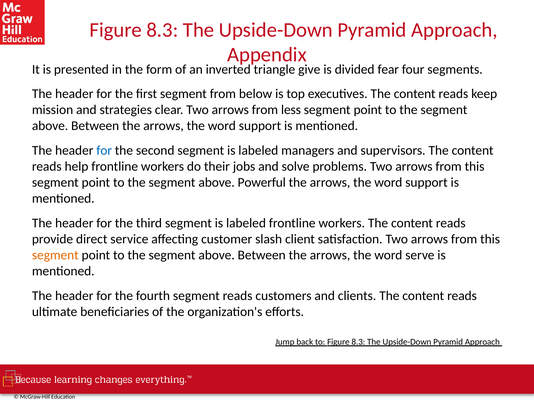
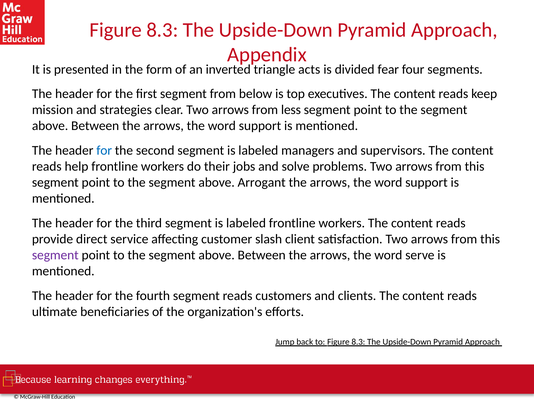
give: give -> acts
Powerful: Powerful -> Arrogant
segment at (55, 255) colour: orange -> purple
